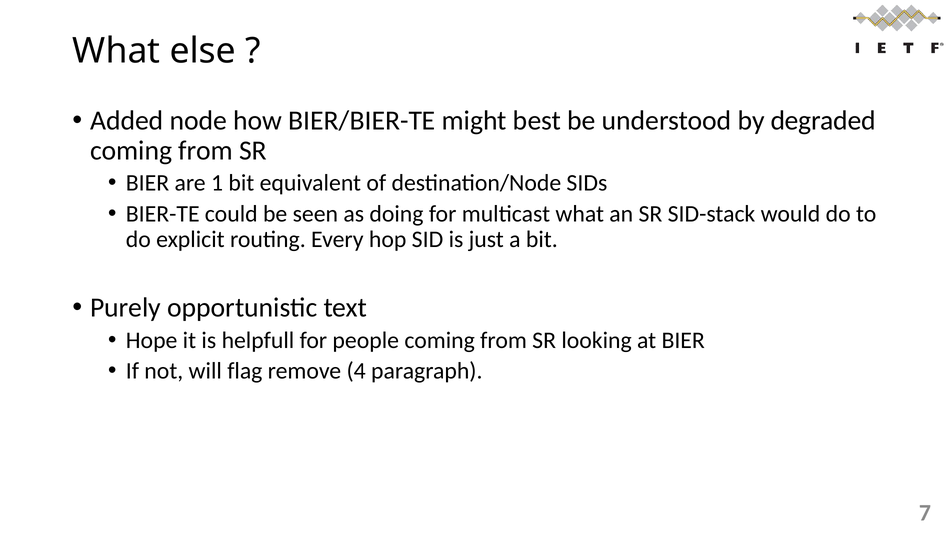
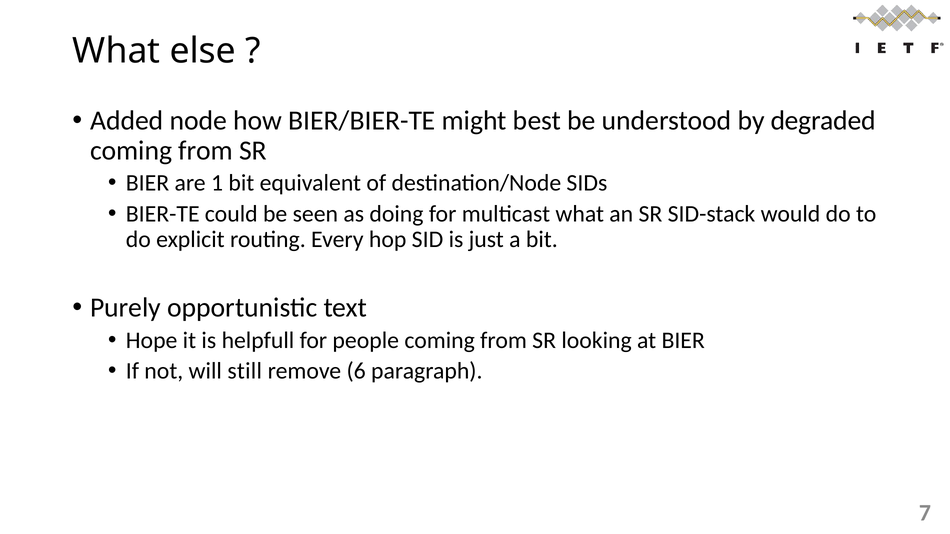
flag: flag -> still
4: 4 -> 6
